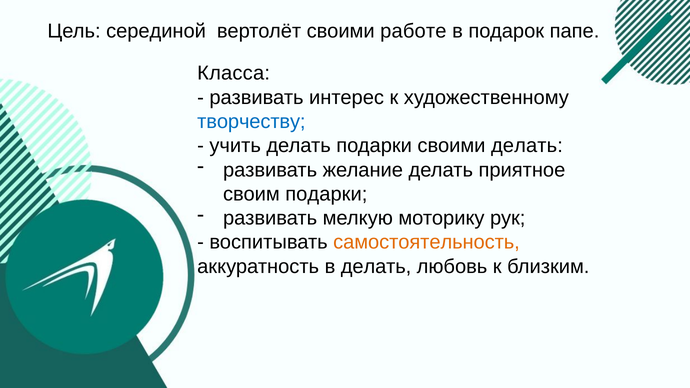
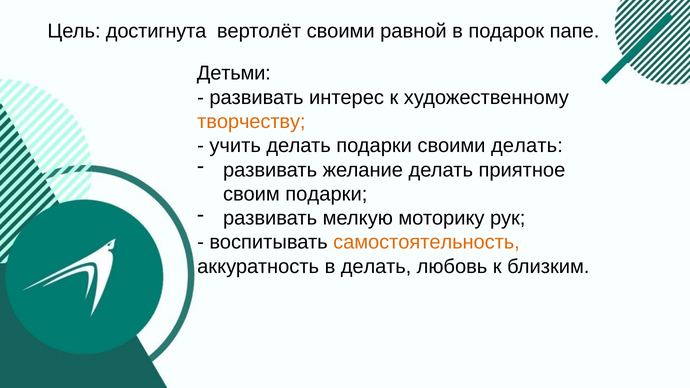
серединой: серединой -> достигнута
работе: работе -> равной
Класса: Класса -> Детьми
творчеству colour: blue -> orange
